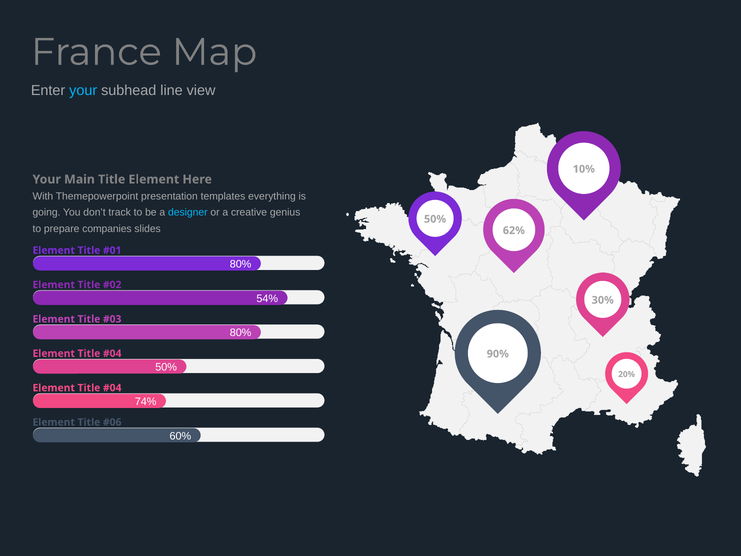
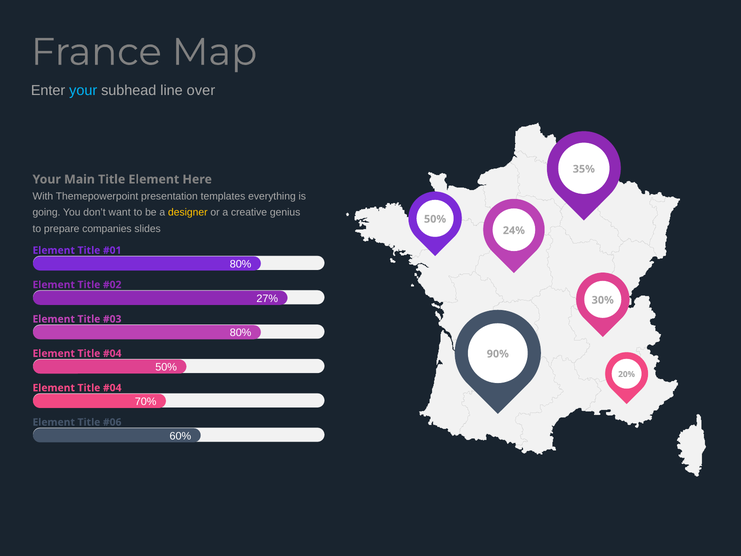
view: view -> over
10%: 10% -> 35%
track: track -> want
designer colour: light blue -> yellow
62%: 62% -> 24%
54%: 54% -> 27%
74%: 74% -> 70%
